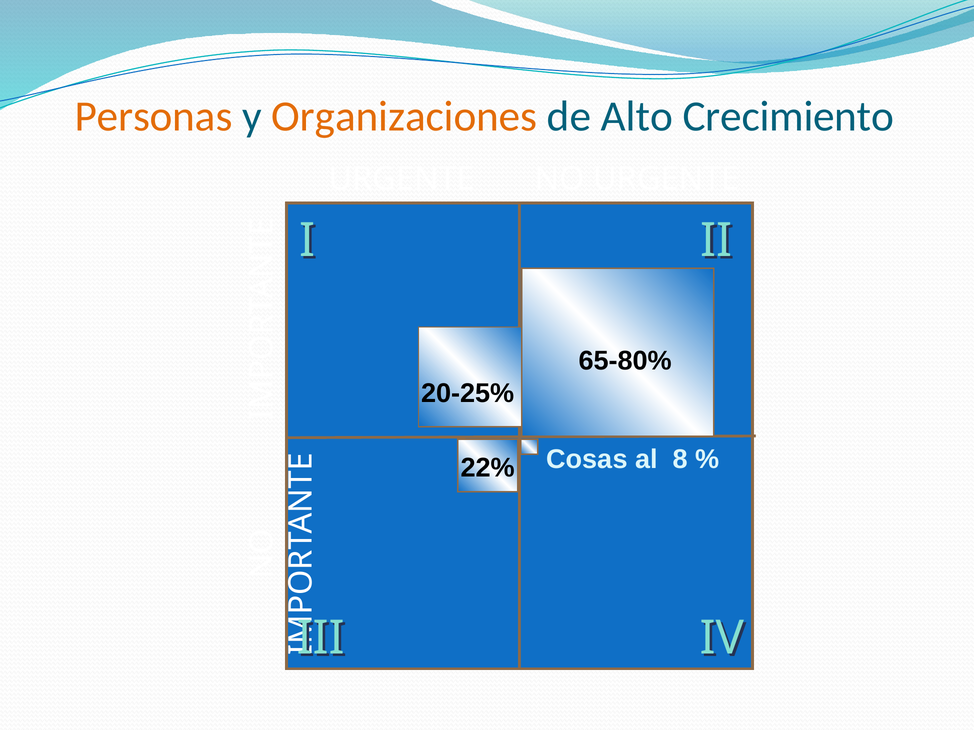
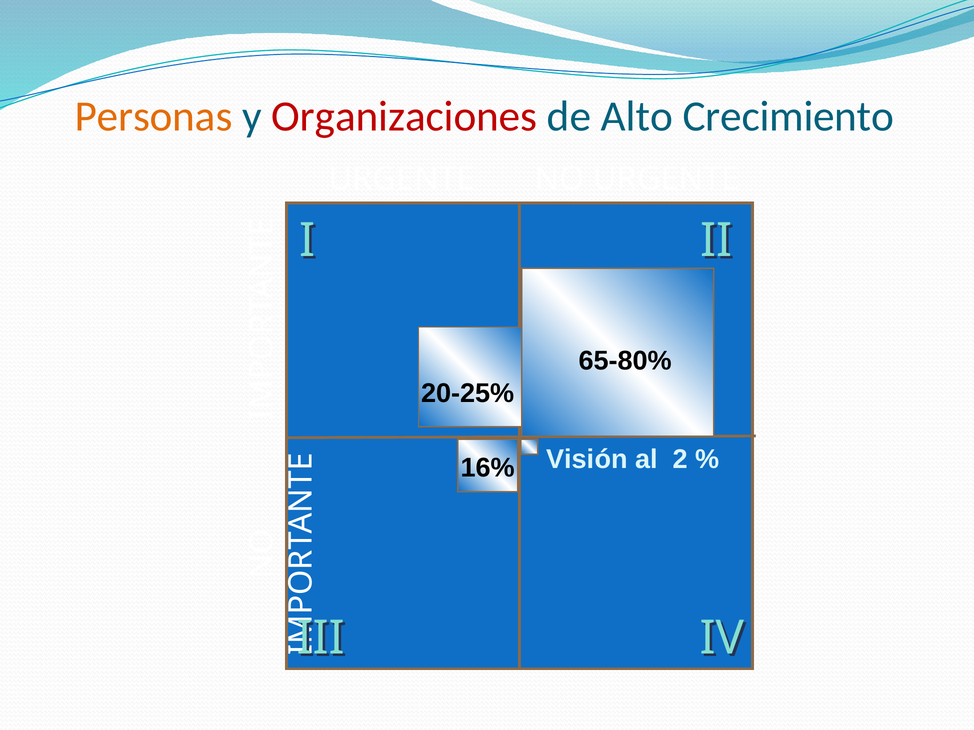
Organizaciones colour: orange -> red
Cosas: Cosas -> Visión
8: 8 -> 2
22%: 22% -> 16%
